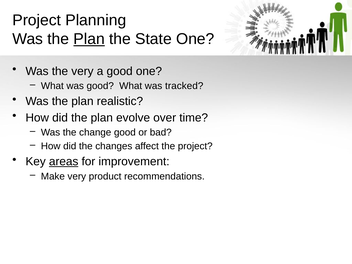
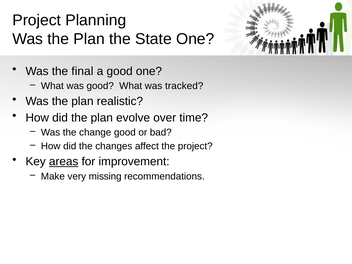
Plan at (89, 39) underline: present -> none
the very: very -> final
product: product -> missing
